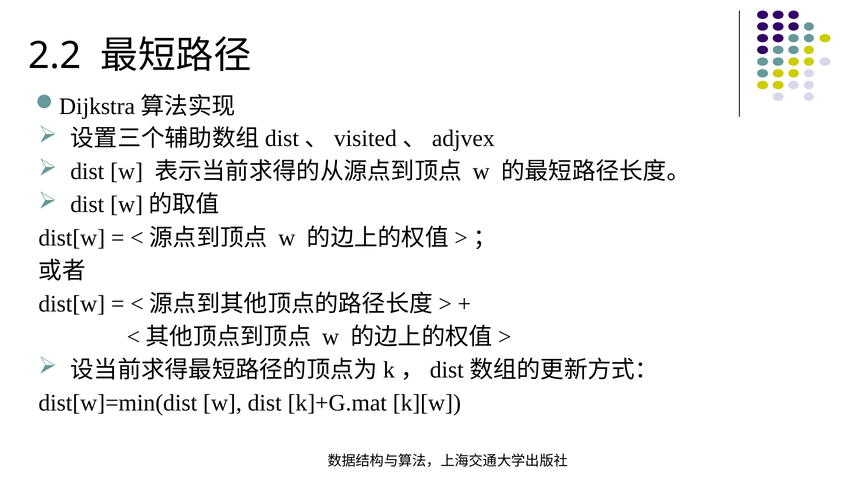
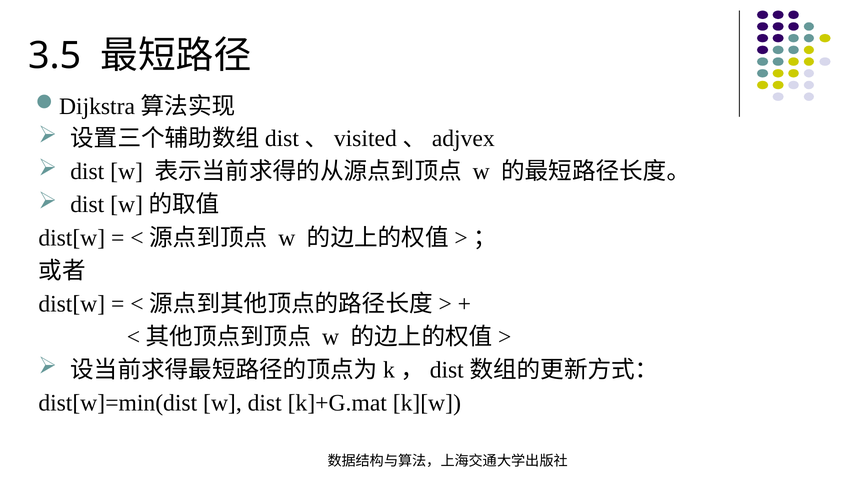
2.2: 2.2 -> 3.5
